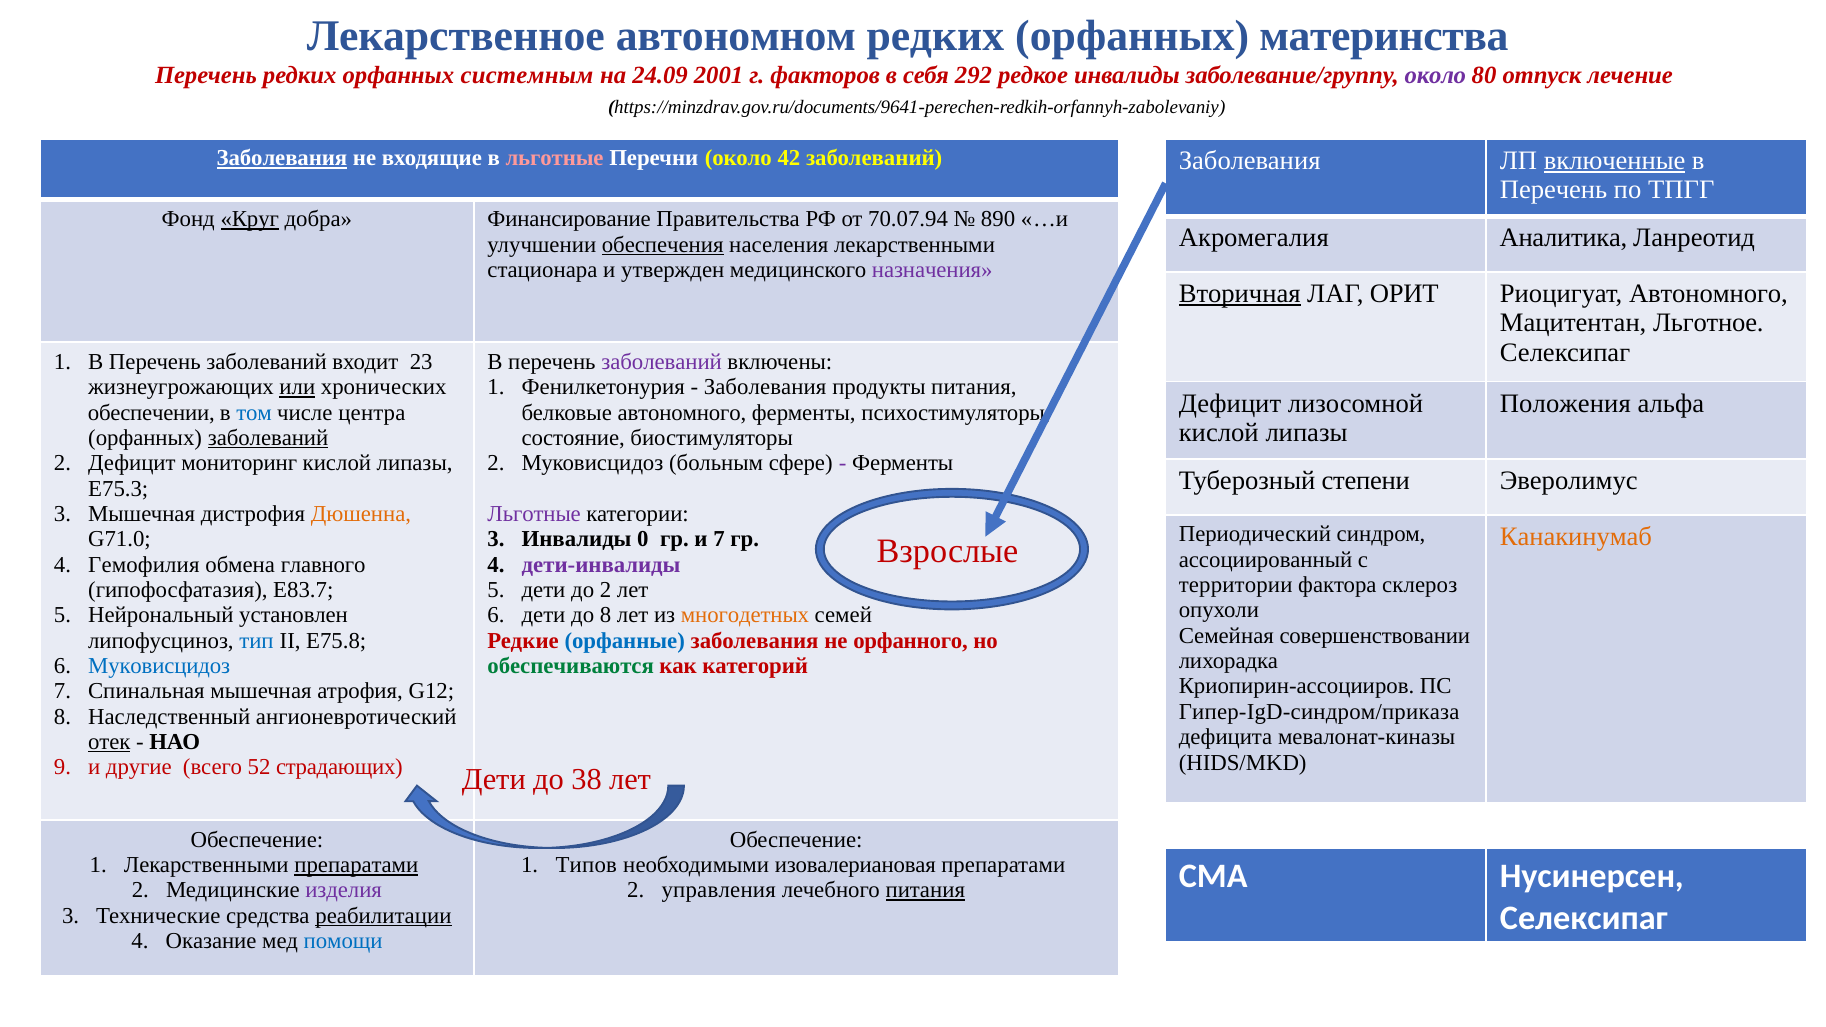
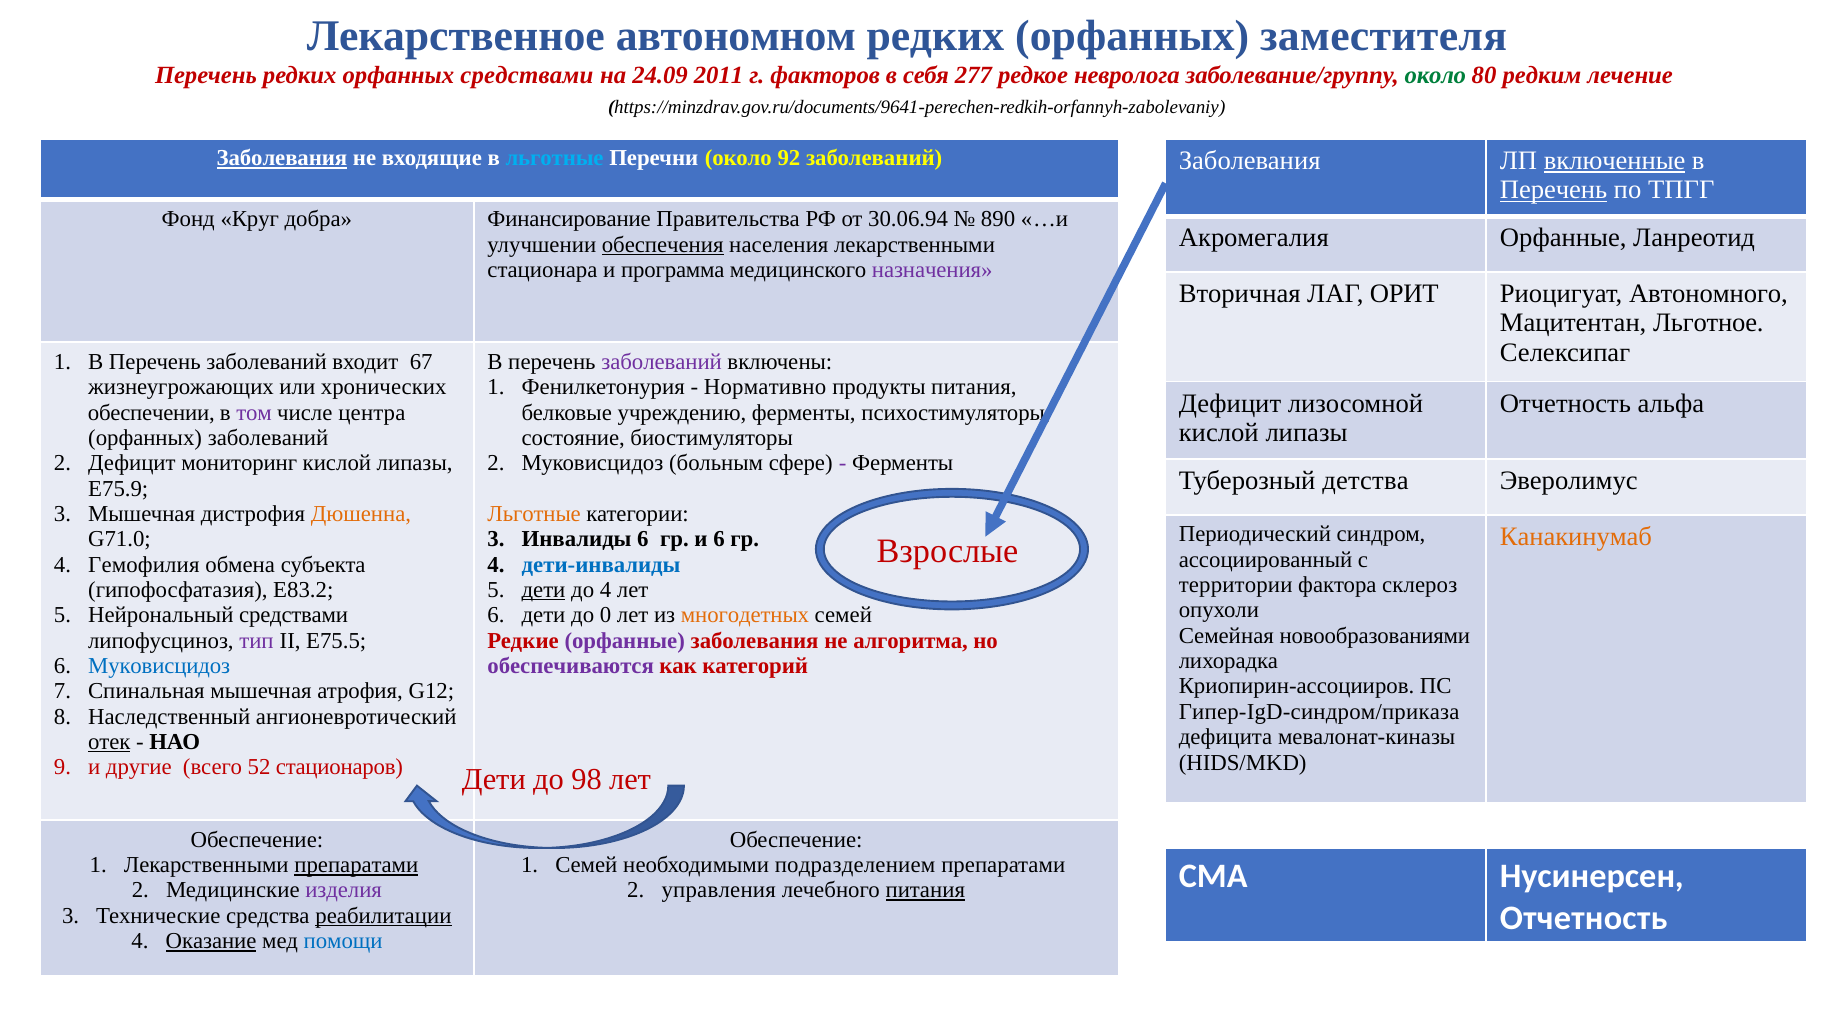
материнства: материнства -> заместителя
орфанных системным: системным -> средствами
2001: 2001 -> 2011
292: 292 -> 277
редкое инвалиды: инвалиды -> невролога
около at (1435, 76) colour: purple -> green
отпуск: отпуск -> редким
льготные at (555, 158) colour: pink -> light blue
42: 42 -> 92
Перечень at (1554, 190) underline: none -> present
Круг underline: present -> none
70.07.94: 70.07.94 -> 30.06.94
Акромегалия Аналитика: Аналитика -> Орфанные
утвержден: утвержден -> программа
Вторичная underline: present -> none
23: 23 -> 67
или underline: present -> none
Заболевания at (765, 387): Заболевания -> Нормативно
Положения at (1565, 403): Положения -> Отчетность
том colour: blue -> purple
белковые автономного: автономного -> учреждению
заболеваний at (268, 438) underline: present -> none
степени: степени -> детства
E75.3: E75.3 -> E75.9
Льготные at (534, 514) colour: purple -> orange
Инвалиды 0: 0 -> 6
и 7: 7 -> 6
главного: главного -> субъекта
дети-инвалиды colour: purple -> blue
E83.7: E83.7 -> E83.2
дети at (544, 590) underline: none -> present
до 2: 2 -> 4
Нейрональный установлен: установлен -> средствами
до 8: 8 -> 0
совершенствовании: совершенствовании -> новообразованиями
тип colour: blue -> purple
E75.8: E75.8 -> E75.5
орфанные at (625, 641) colour: blue -> purple
орфанного: орфанного -> алгоритма
обеспечиваются colour: green -> purple
страдающих: страдающих -> стационаров
38: 38 -> 98
1 Типов: Типов -> Семей
изовалериановая: изовалериановая -> подразделением
Селексипаг at (1584, 918): Селексипаг -> Отчетность
Оказание underline: none -> present
